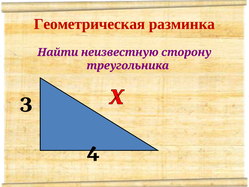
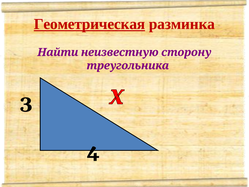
Геометрическая underline: none -> present
